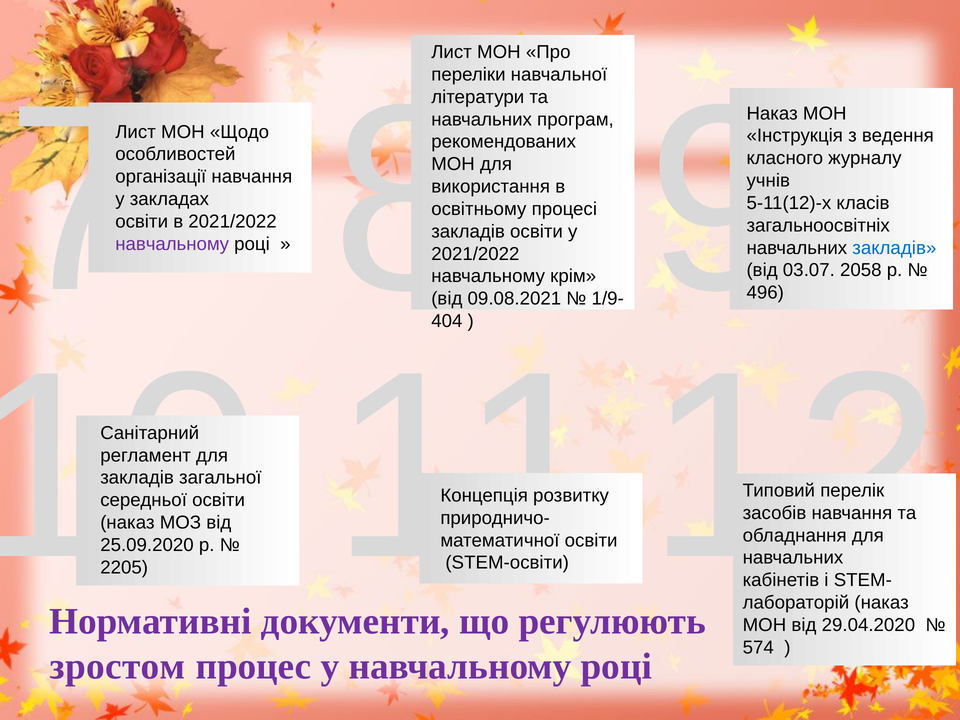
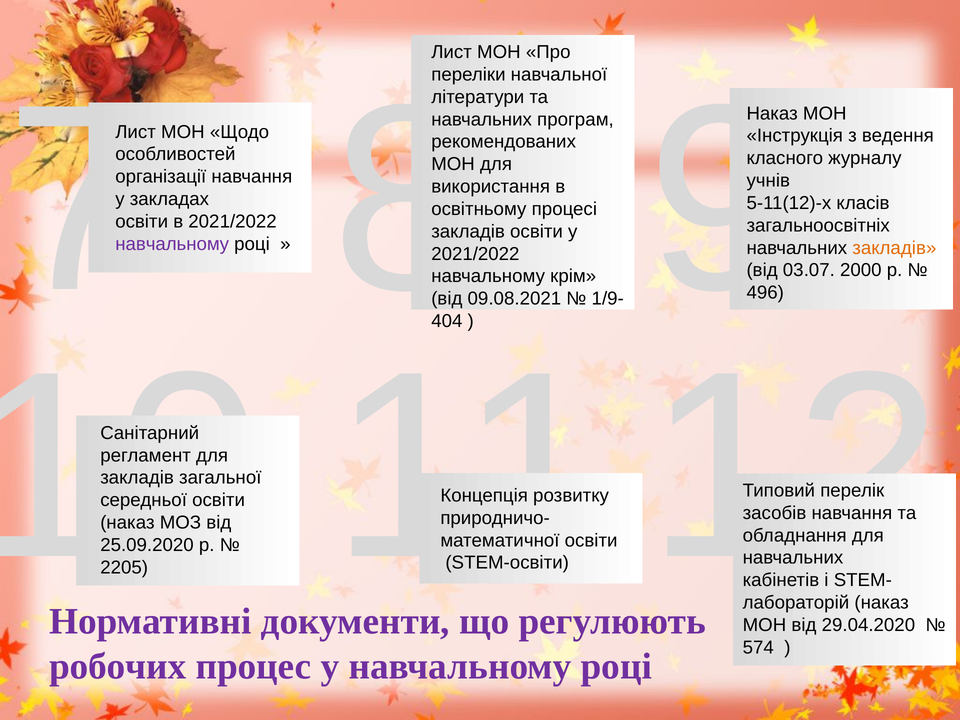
закладів at (894, 248) colour: blue -> orange
2058: 2058 -> 2000
зростом: зростом -> робочих
